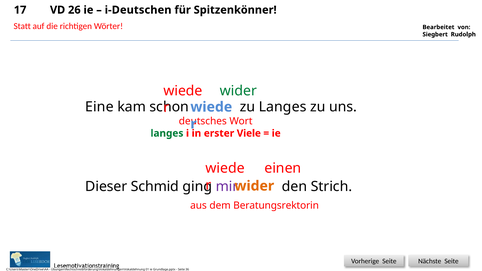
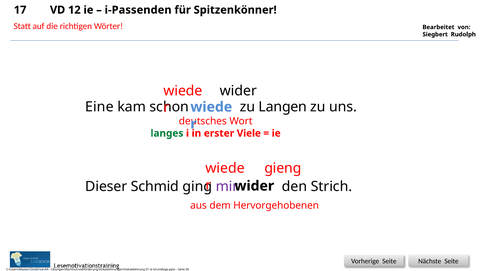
26: 26 -> 12
i-Deutschen: i-Deutschen -> i-Passenden
wider at (238, 91) colour: green -> black
zu Langes: Langes -> Langen
einen: einen -> gieng
wider at (254, 186) colour: orange -> black
Beratungsrektorin: Beratungsrektorin -> Hervorgehobenen
